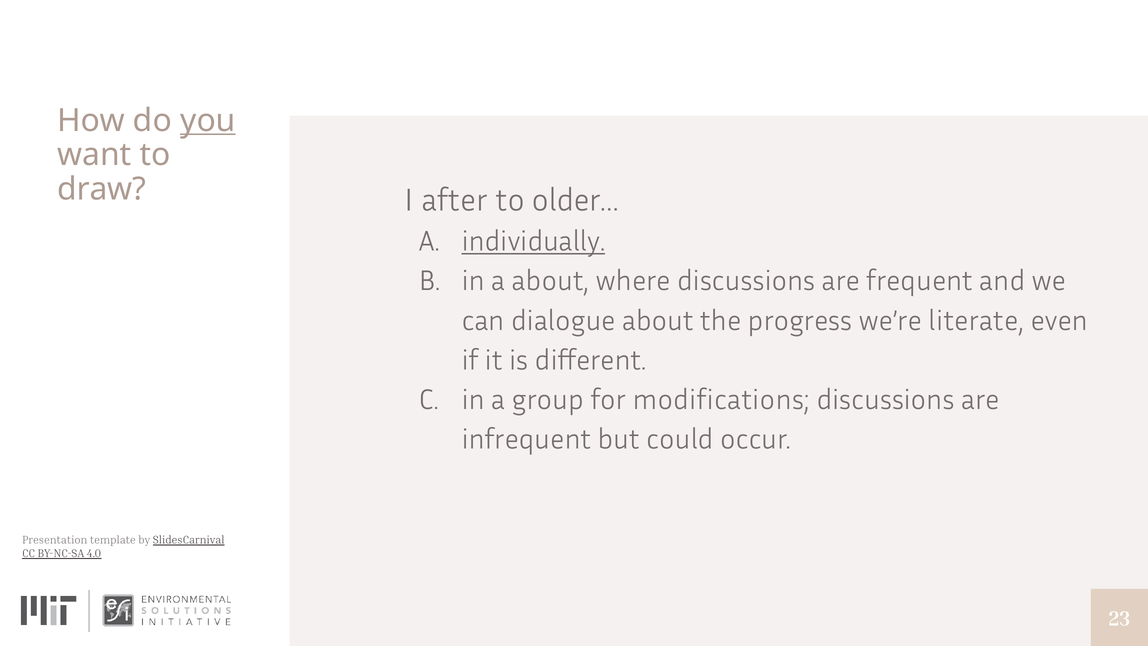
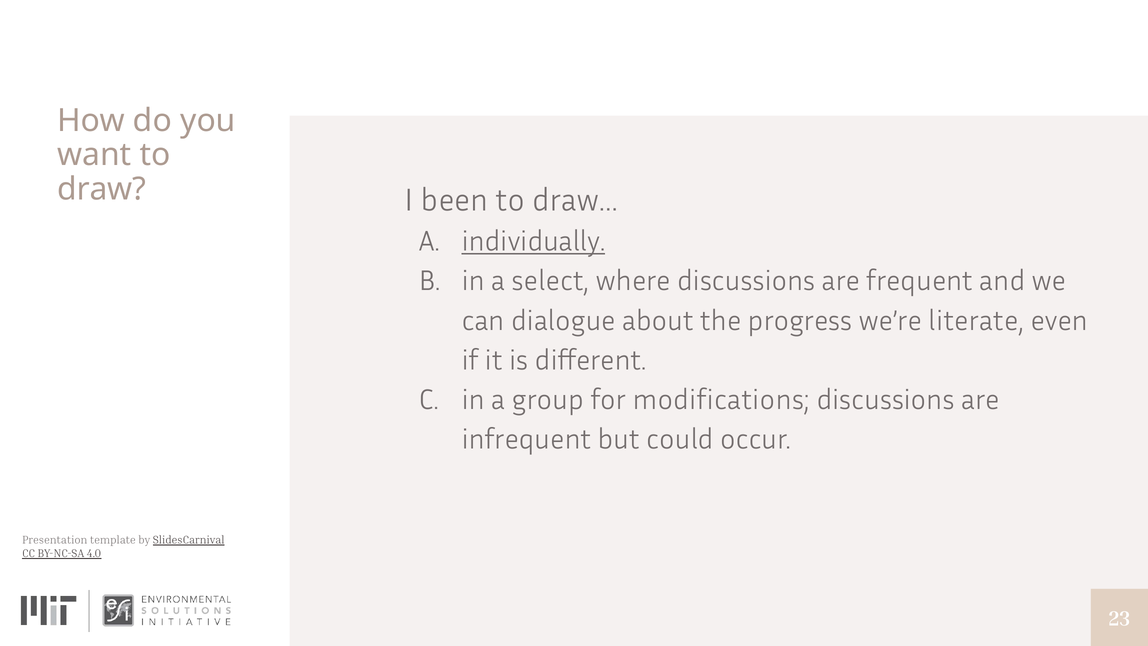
you underline: present -> none
after: after -> been
older…: older… -> draw…
a about: about -> select
